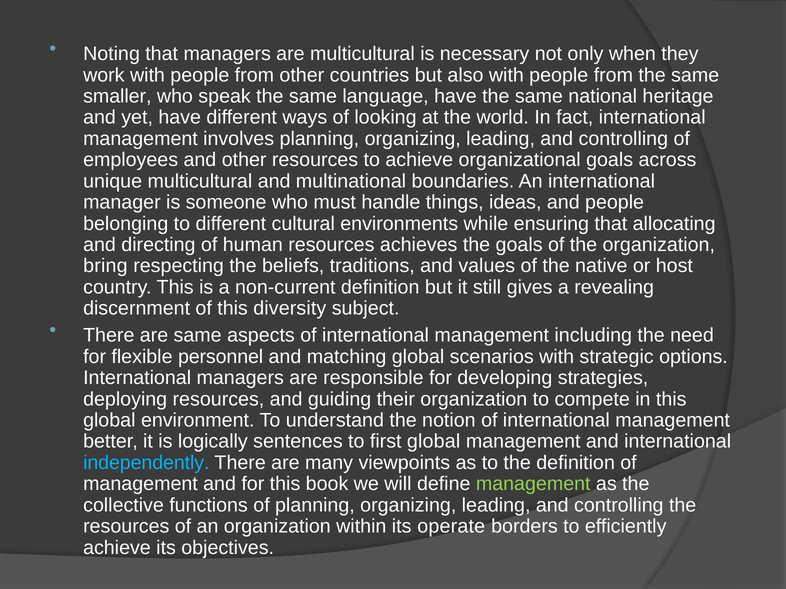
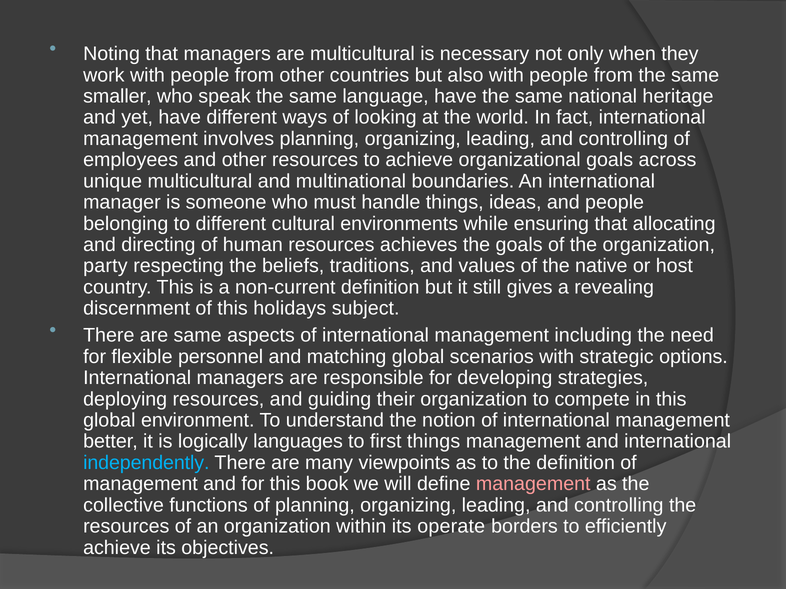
bring: bring -> party
diversity: diversity -> holidays
sentences: sentences -> languages
first global: global -> things
management at (533, 484) colour: light green -> pink
